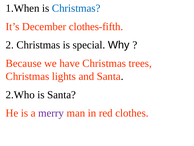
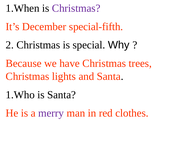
Christmas at (76, 8) colour: blue -> purple
clothes-fifth: clothes-fifth -> special-fifth
2.Who: 2.Who -> 1.Who
